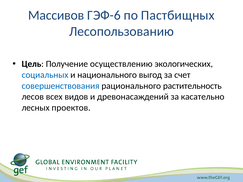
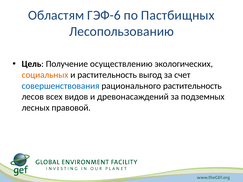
Массивов: Массивов -> Областям
социальных colour: blue -> orange
и национального: национального -> растительность
касательно: касательно -> подземных
проектов: проектов -> правовой
